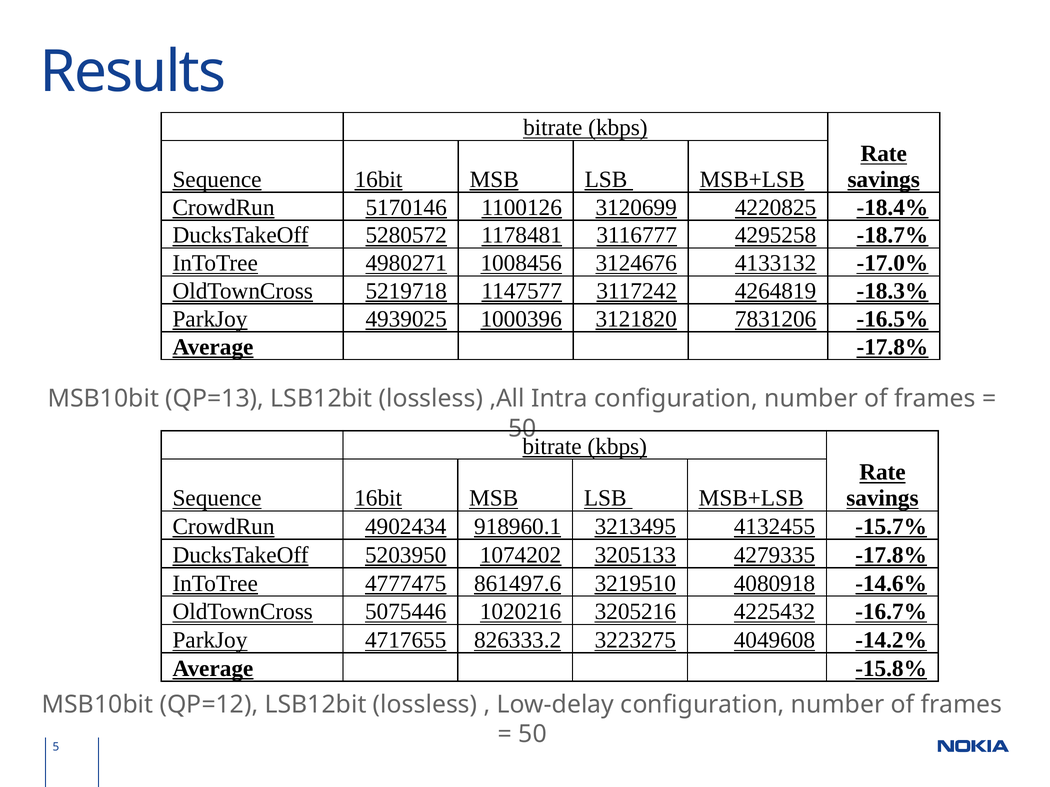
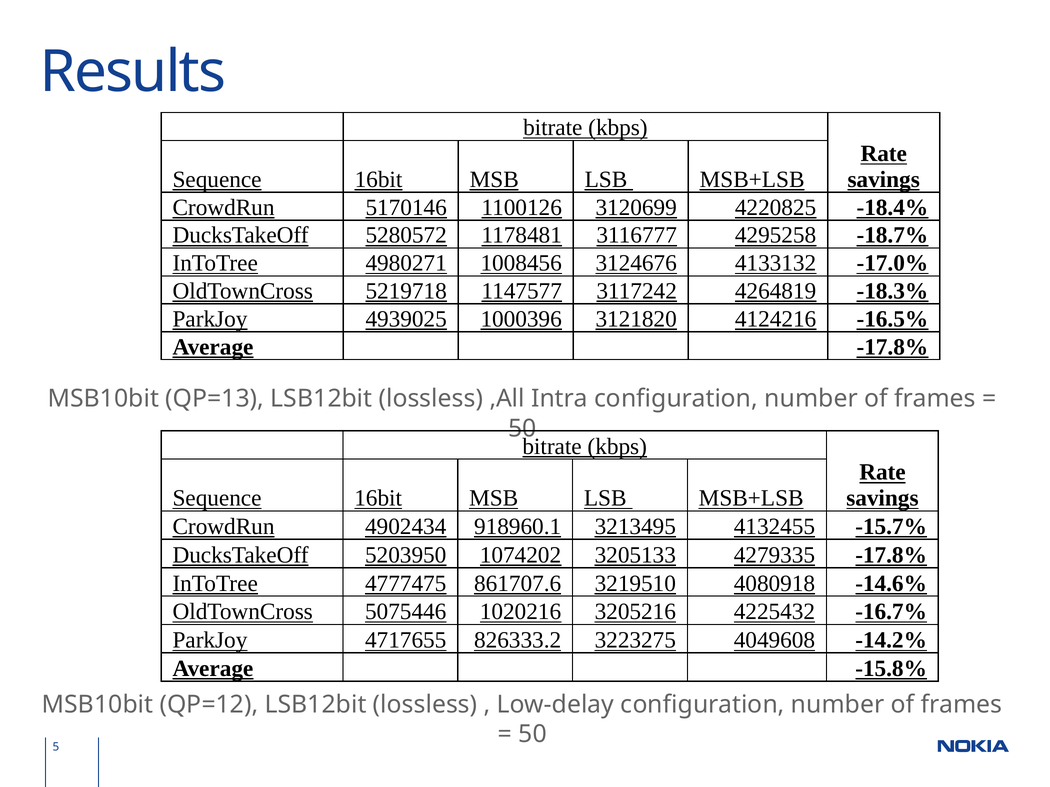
7831206: 7831206 -> 4124216
861497.6: 861497.6 -> 861707.6
